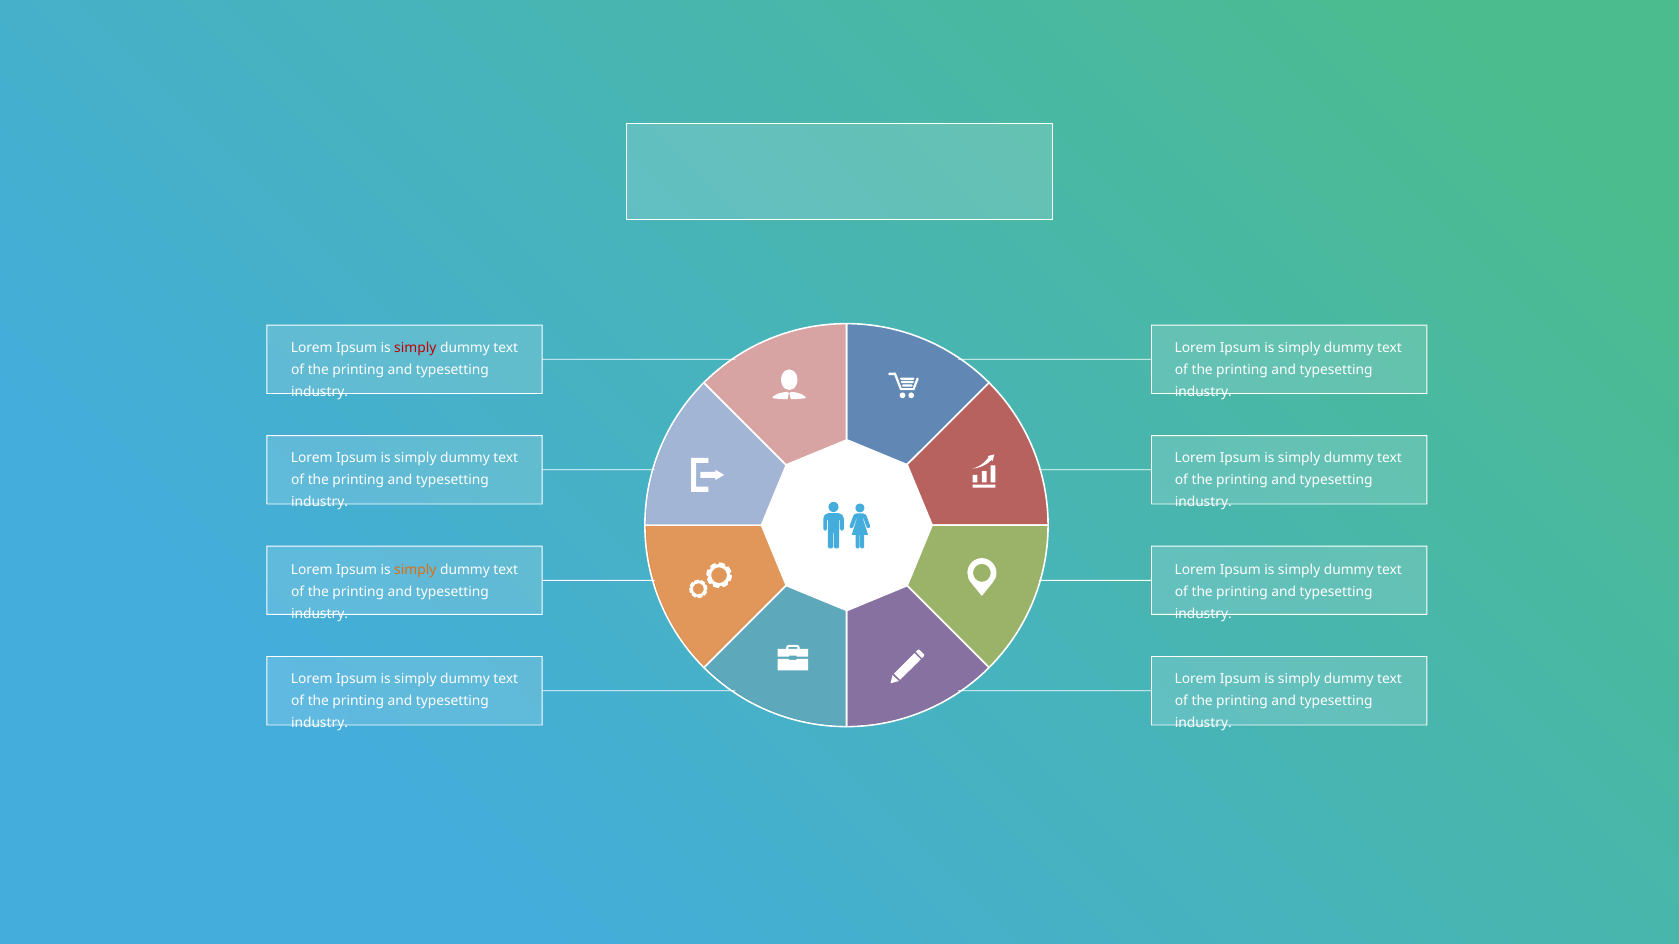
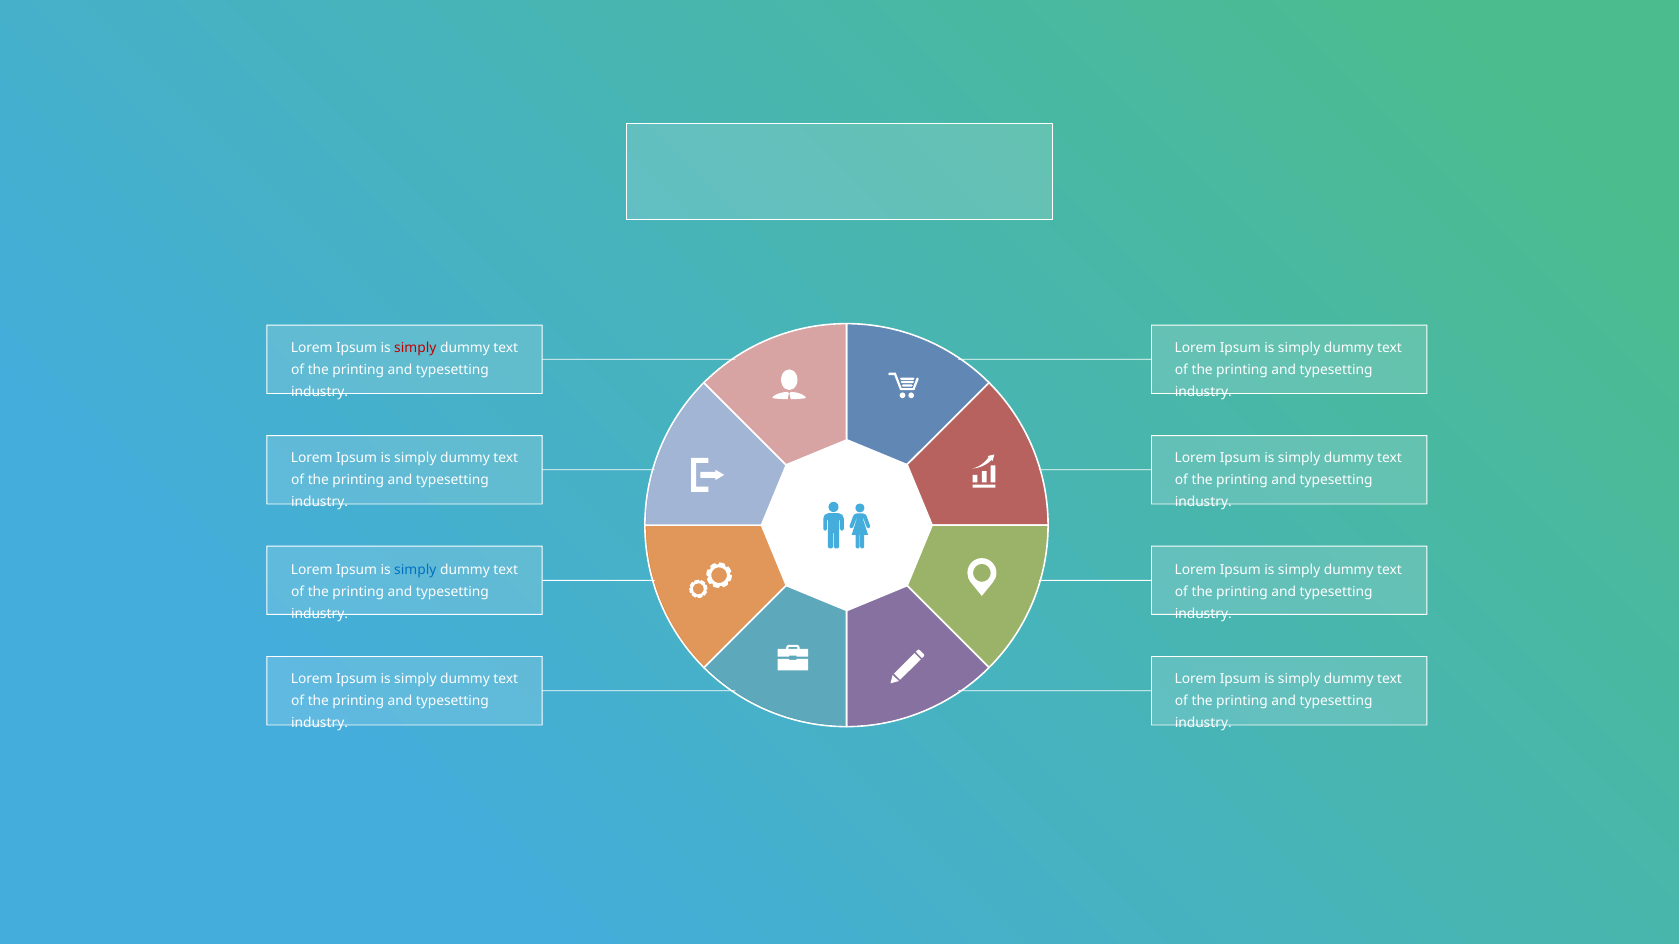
simply at (415, 571) colour: orange -> blue
